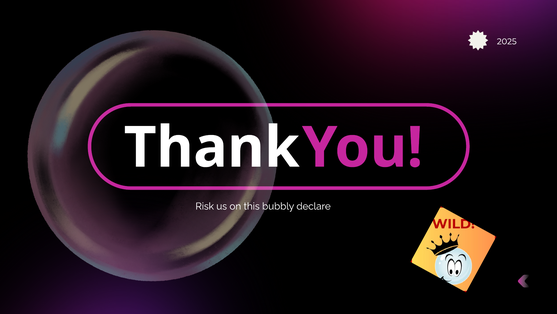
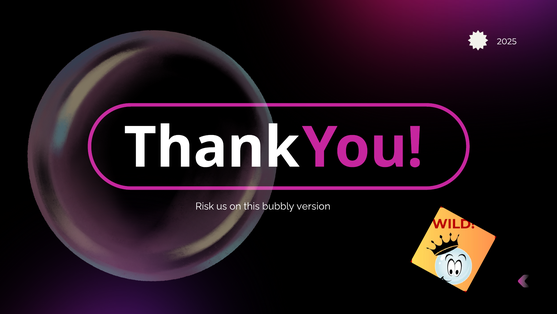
declare: declare -> version
